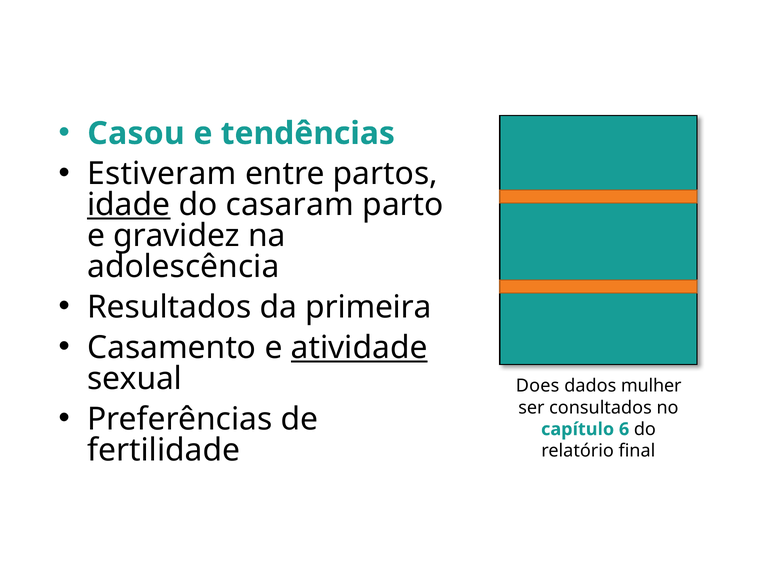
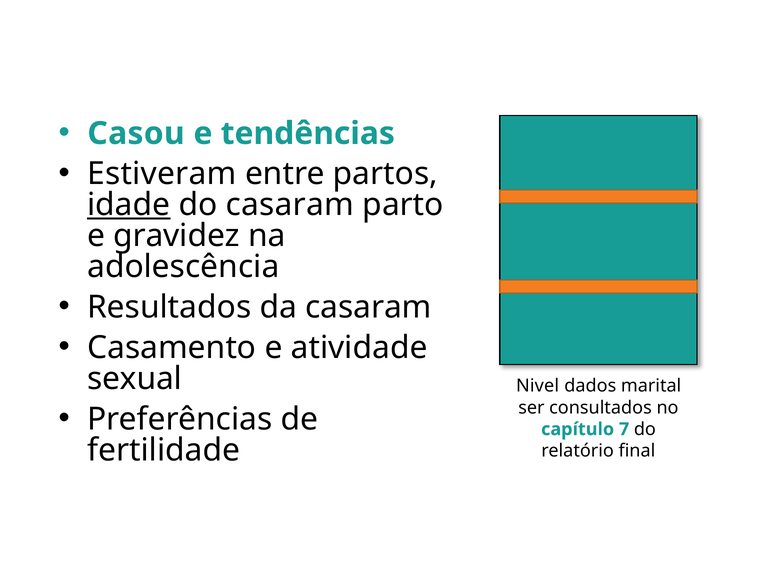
da primeira: primeira -> casaram
atividade underline: present -> none
Does: Does -> Nivel
mulher: mulher -> marital
6: 6 -> 7
